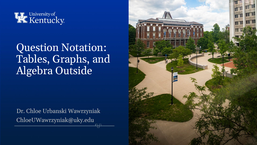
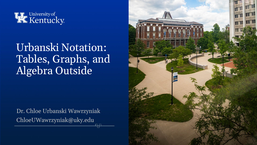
Question at (38, 47): Question -> Urbanski
